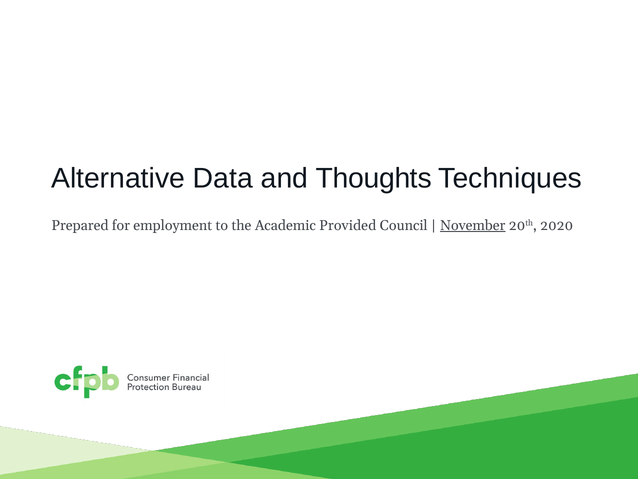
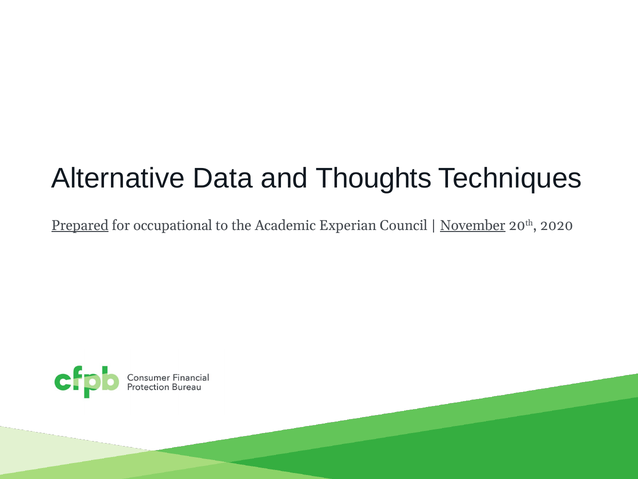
Prepared underline: none -> present
employment: employment -> occupational
Provided: Provided -> Experian
